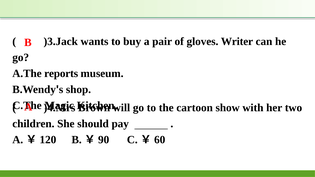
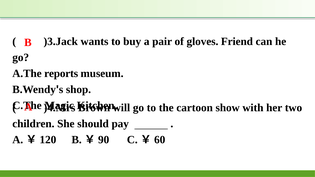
Writer: Writer -> Friend
